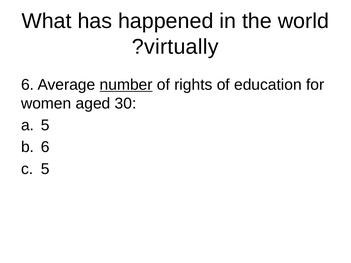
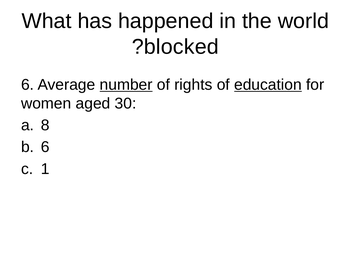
virtually: virtually -> blocked
education underline: none -> present
5 at (45, 125): 5 -> 8
5 at (45, 169): 5 -> 1
